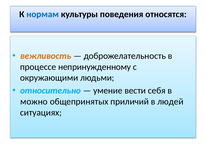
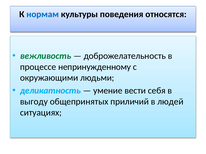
вежливость colour: orange -> green
относительно: относительно -> деликатность
можно: можно -> выгоду
